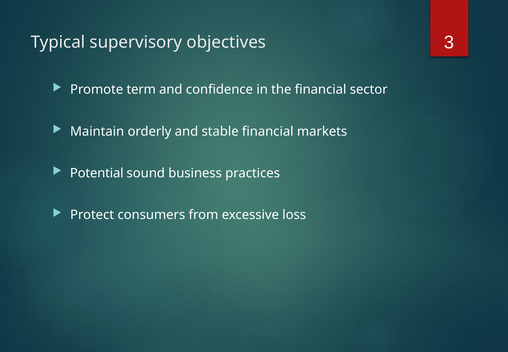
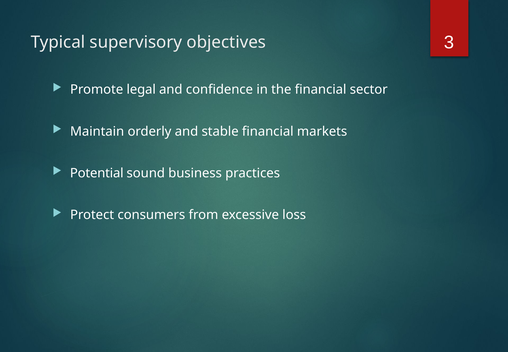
term: term -> legal
